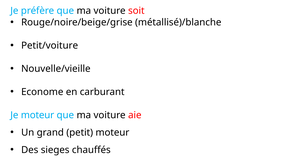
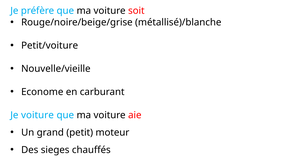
Je moteur: moteur -> voiture
